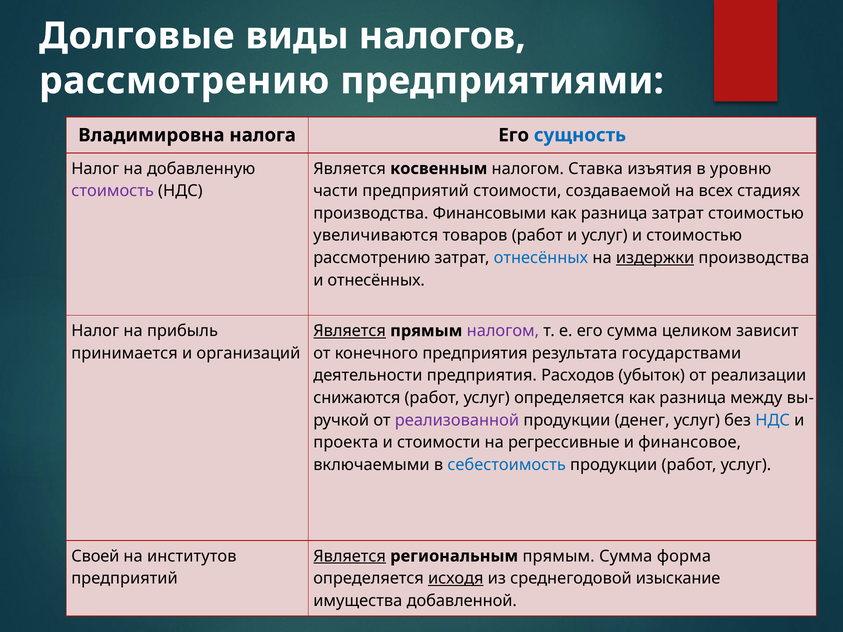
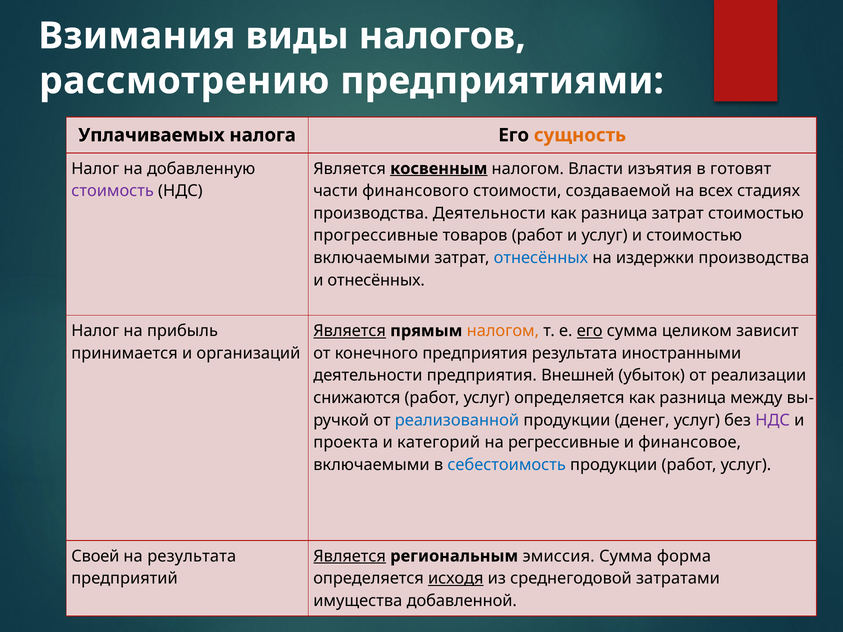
Долговые: Долговые -> Взимания
Владимировна: Владимировна -> Уплачиваемых
сущность colour: blue -> orange
косвенным underline: none -> present
Ставка: Ставка -> Власти
уровню: уровню -> готовят
части предприятий: предприятий -> финансового
производства Финансовыми: Финансовыми -> Деятельности
увеличиваются: увеличиваются -> прогрессивные
рассмотрению at (372, 258): рассмотрению -> включаемыми
издержки underline: present -> none
налогом at (503, 331) colour: purple -> orange
его at (590, 331) underline: none -> present
государствами: государствами -> иностранными
Расходов: Расходов -> Внешней
реализованной colour: purple -> blue
НДС at (773, 420) colour: blue -> purple
и стоимости: стоимости -> категорий
на институтов: институтов -> результата
региональным прямым: прямым -> эмиссия
изыскание: изыскание -> затратами
